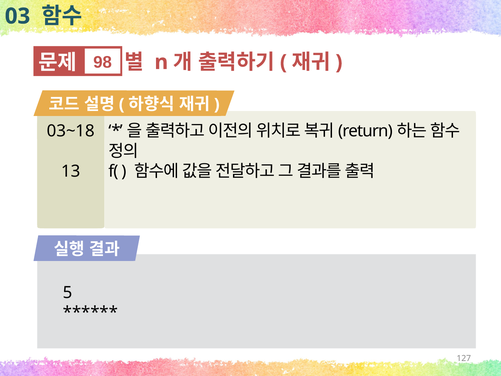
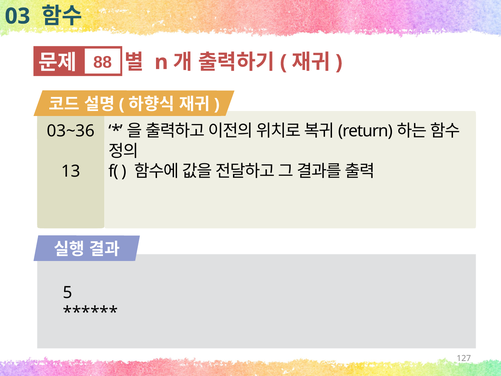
98: 98 -> 88
03~18: 03~18 -> 03~36
